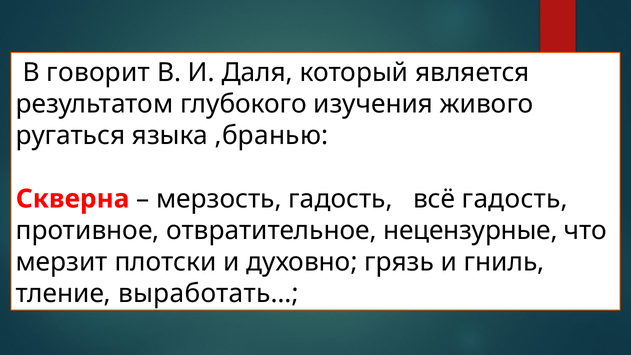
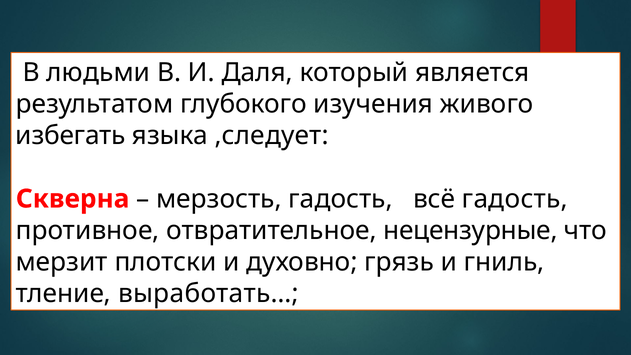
говорит: говорит -> людьми
ругаться: ругаться -> избегать
,бранью: ,бранью -> ,следует
